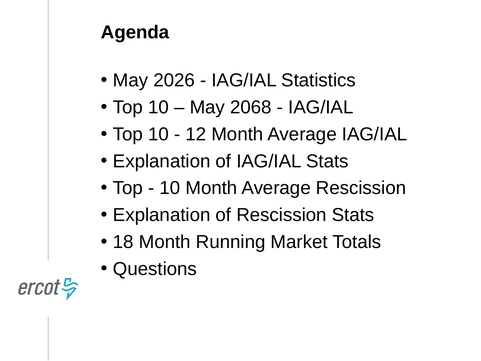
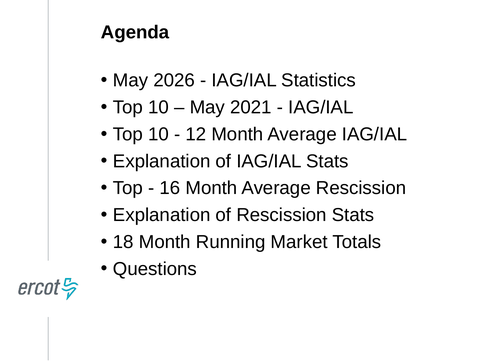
2068: 2068 -> 2021
10 at (170, 188): 10 -> 16
